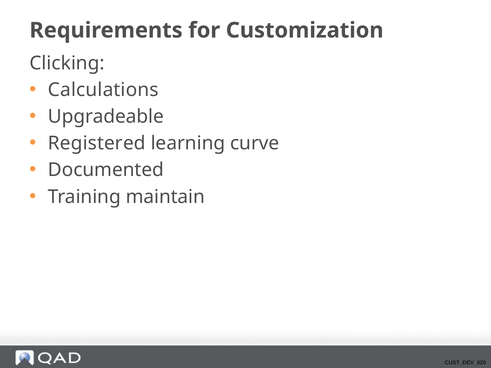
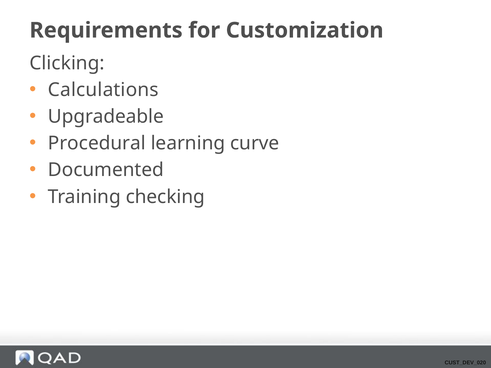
Registered: Registered -> Procedural
maintain: maintain -> checking
